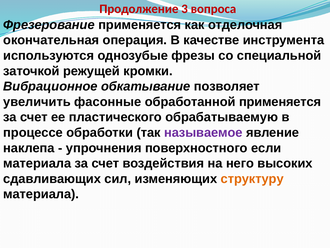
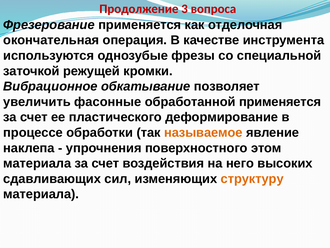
обрабатываемую: обрабатываемую -> деформирование
называемое colour: purple -> orange
если: если -> этом
